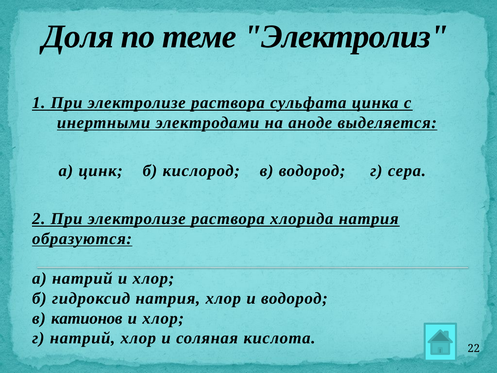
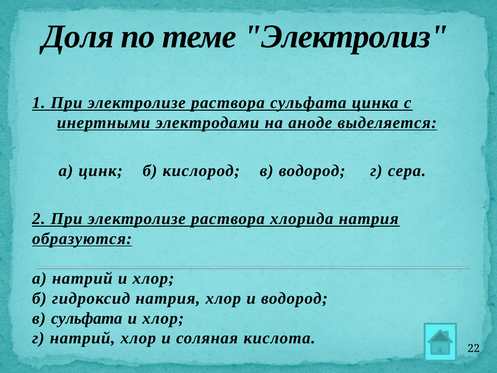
в катионов: катионов -> сульфата
